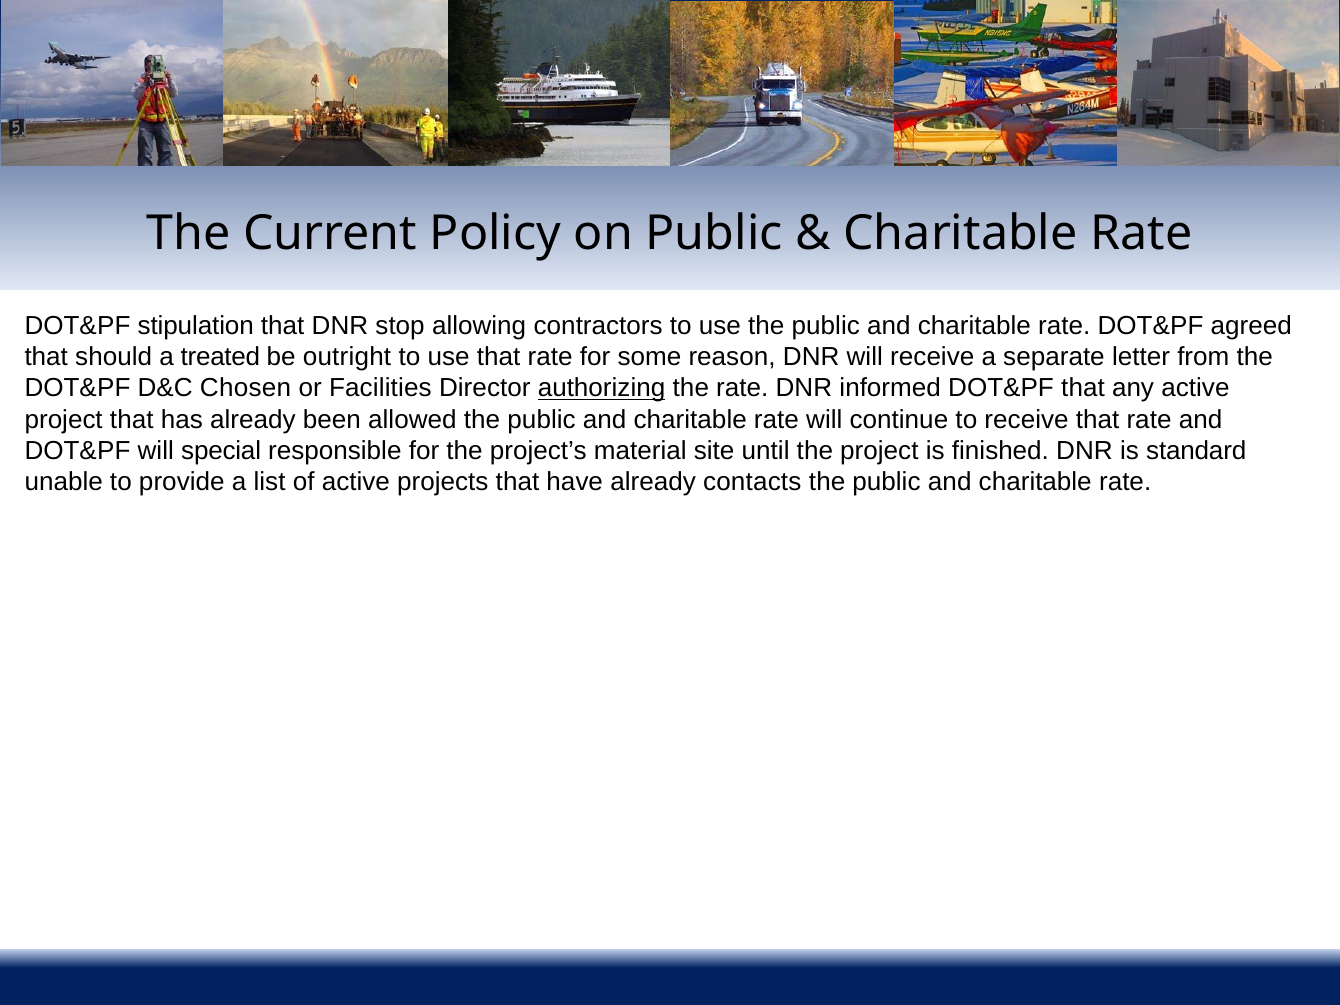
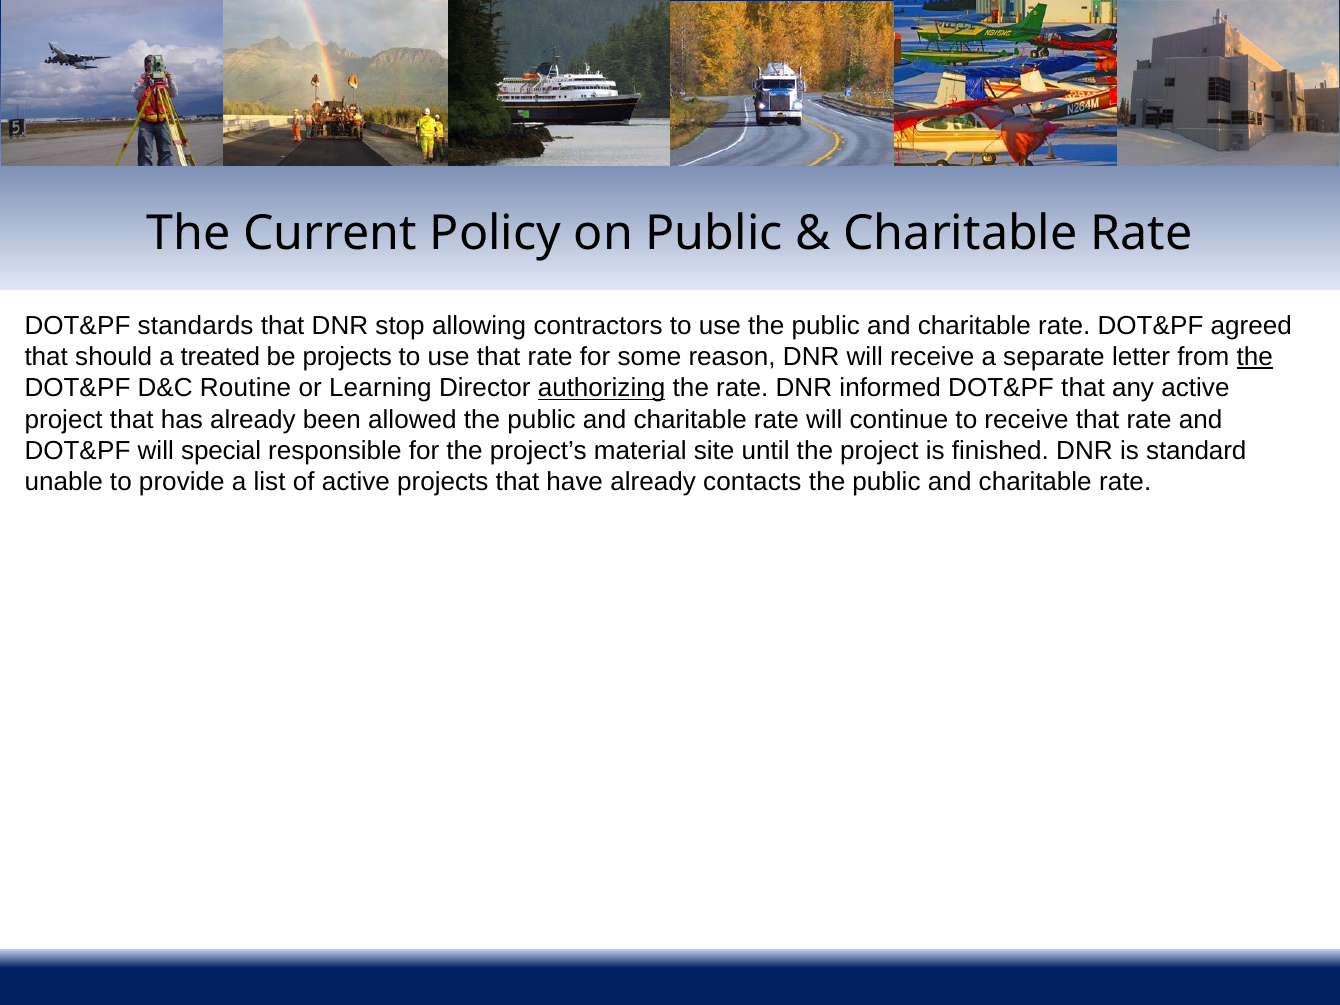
stipulation: stipulation -> standards
be outright: outright -> projects
the at (1255, 357) underline: none -> present
Chosen: Chosen -> Routine
Facilities: Facilities -> Learning
